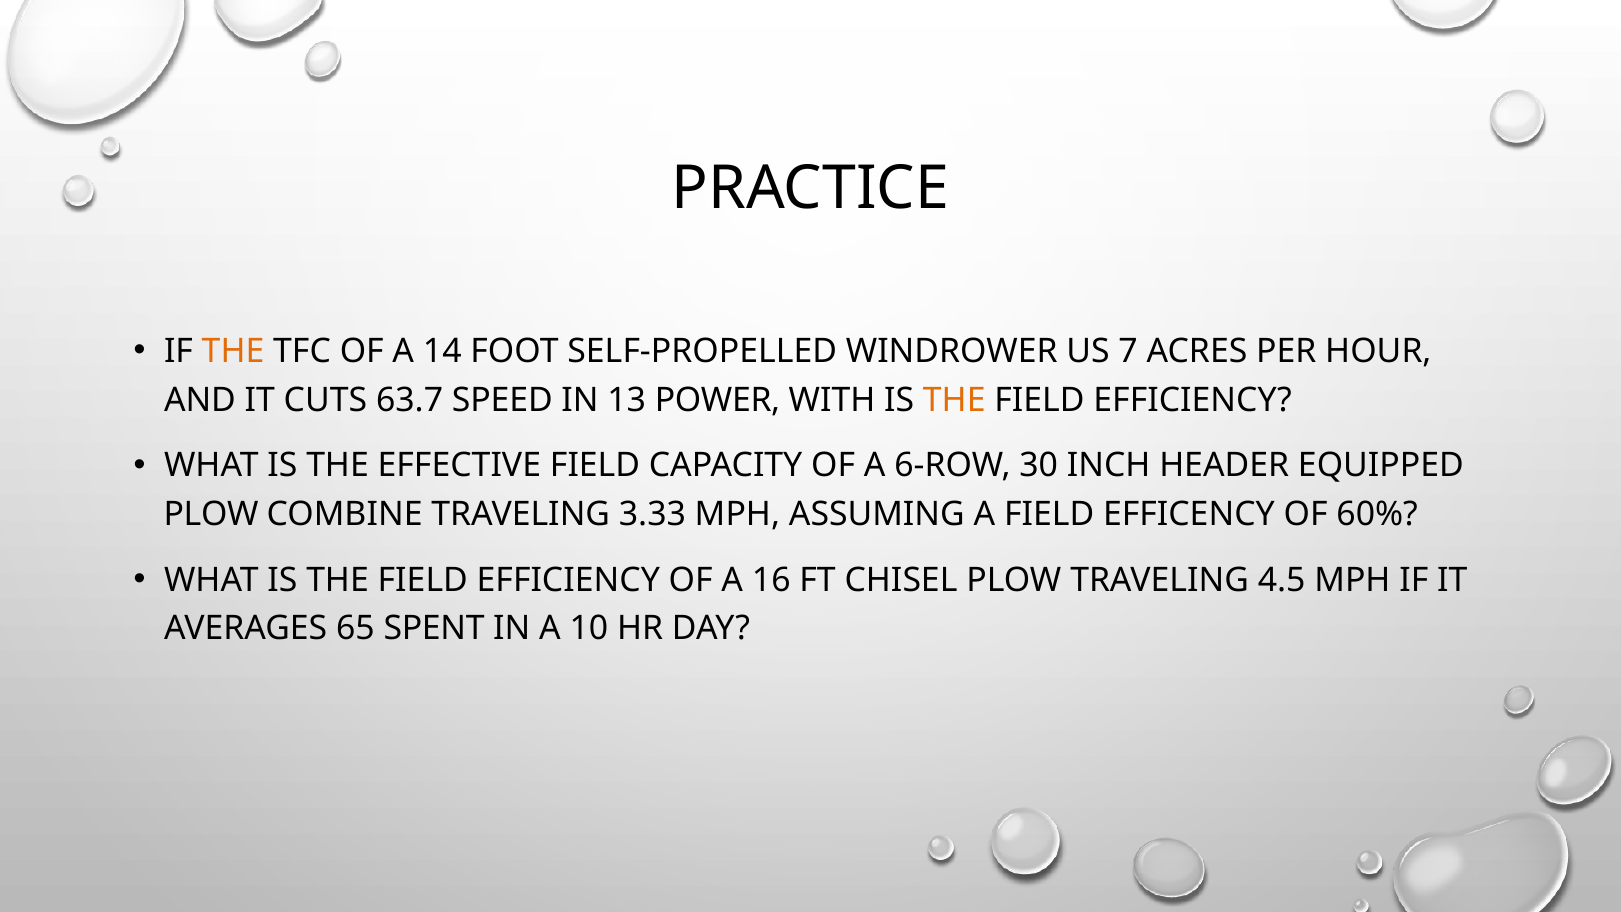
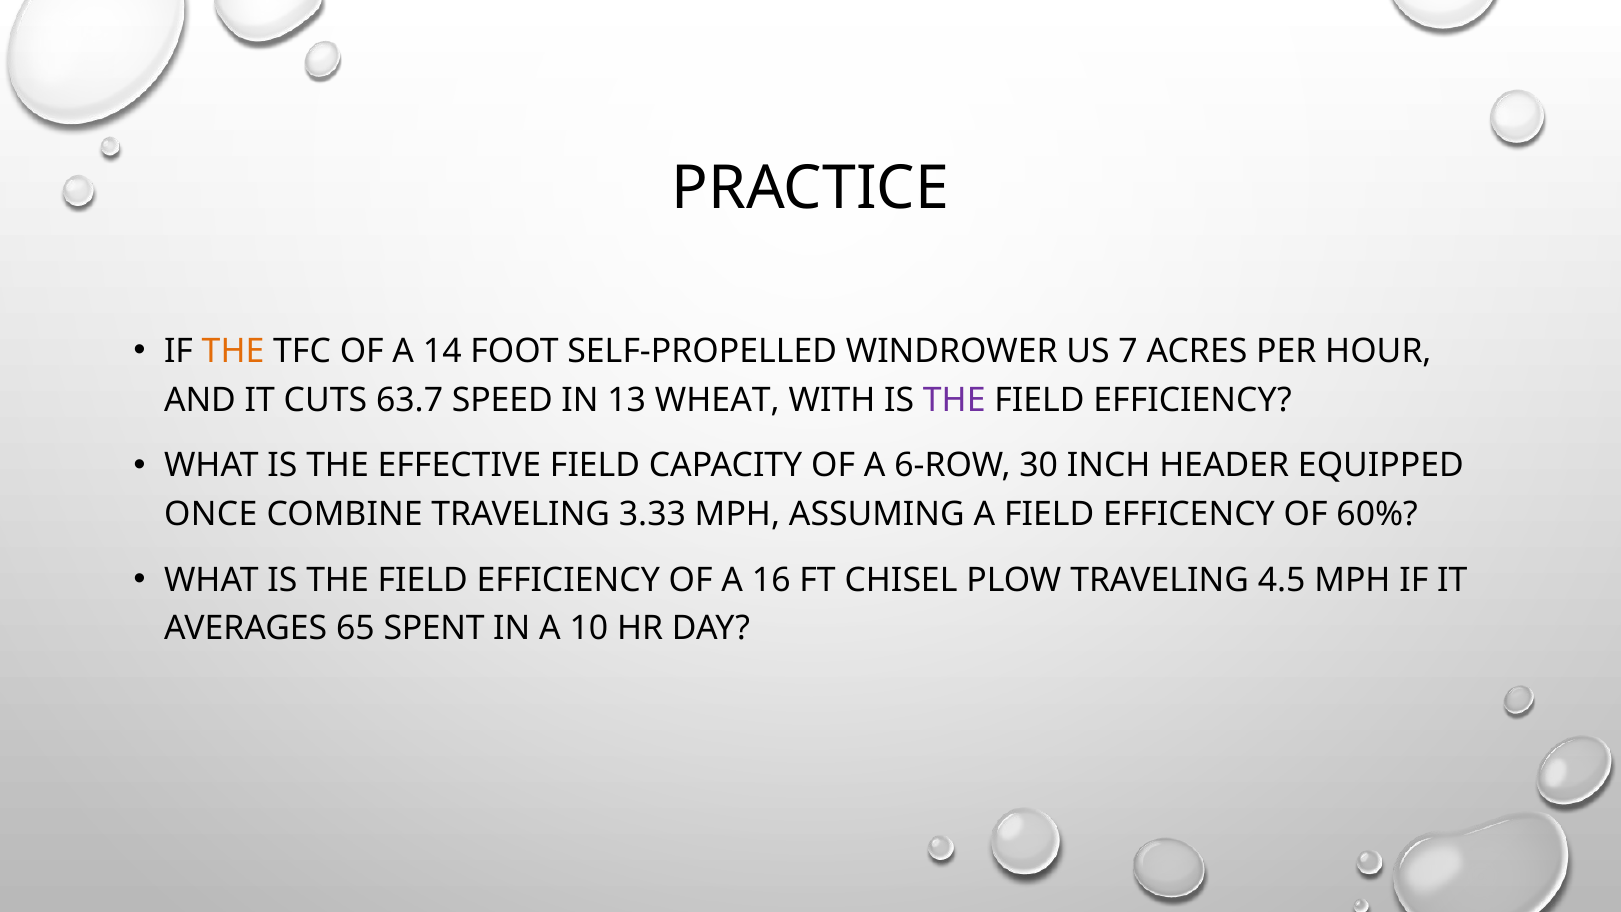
POWER: POWER -> WHEAT
THE at (954, 400) colour: orange -> purple
PLOW at (211, 514): PLOW -> ONCE
